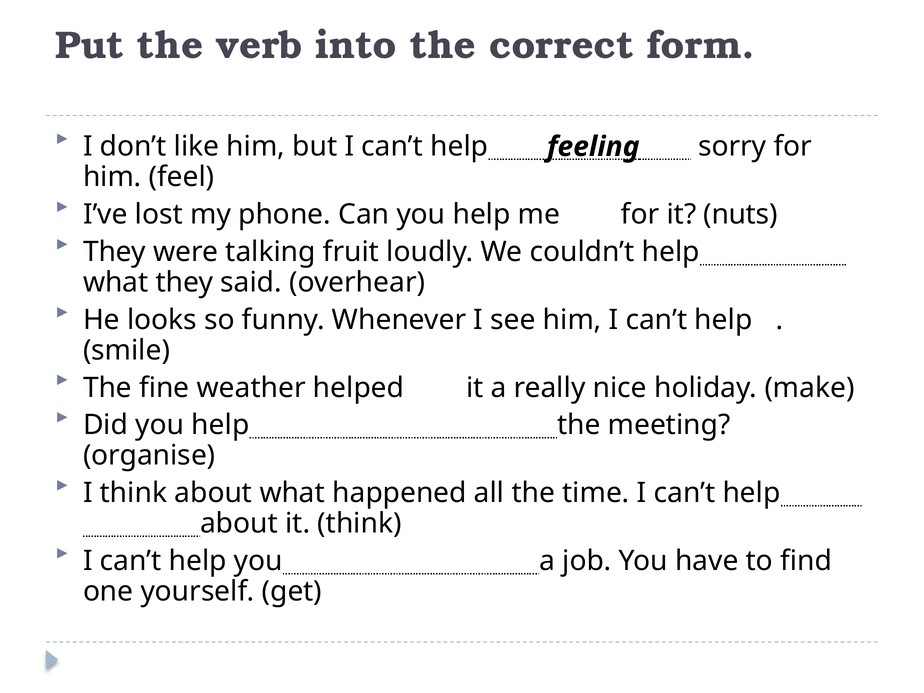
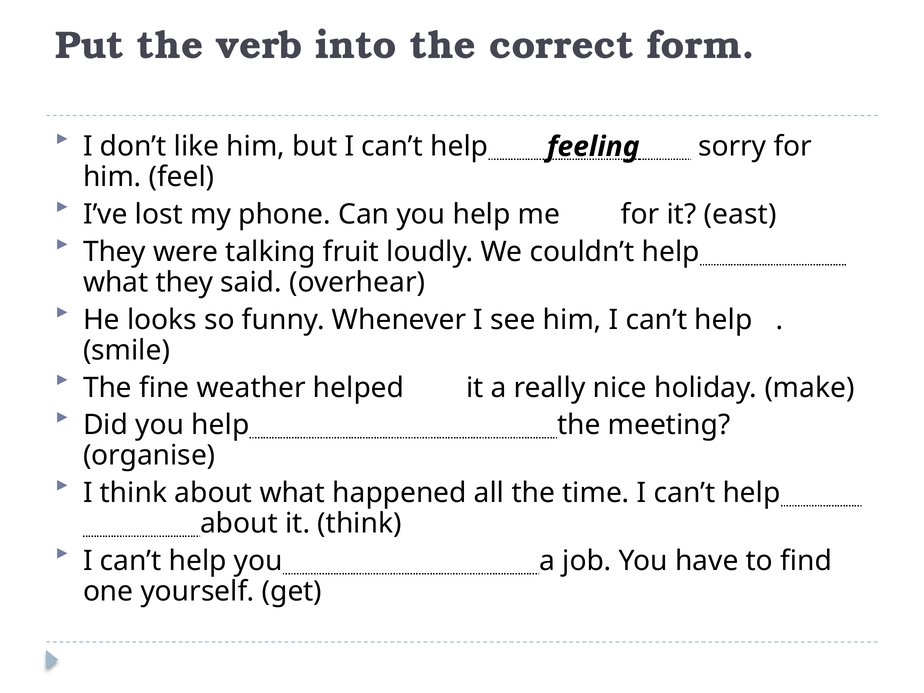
nuts: nuts -> east
